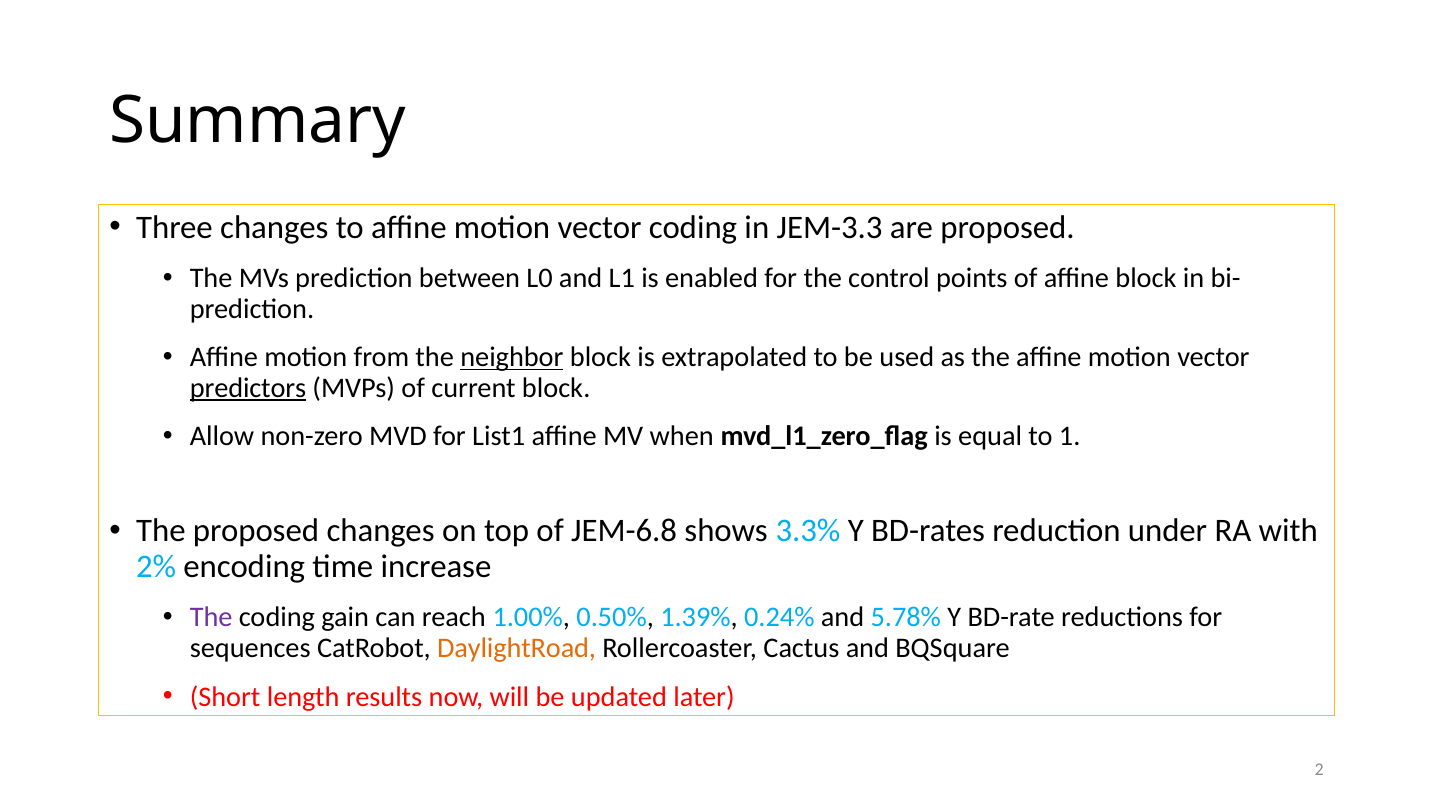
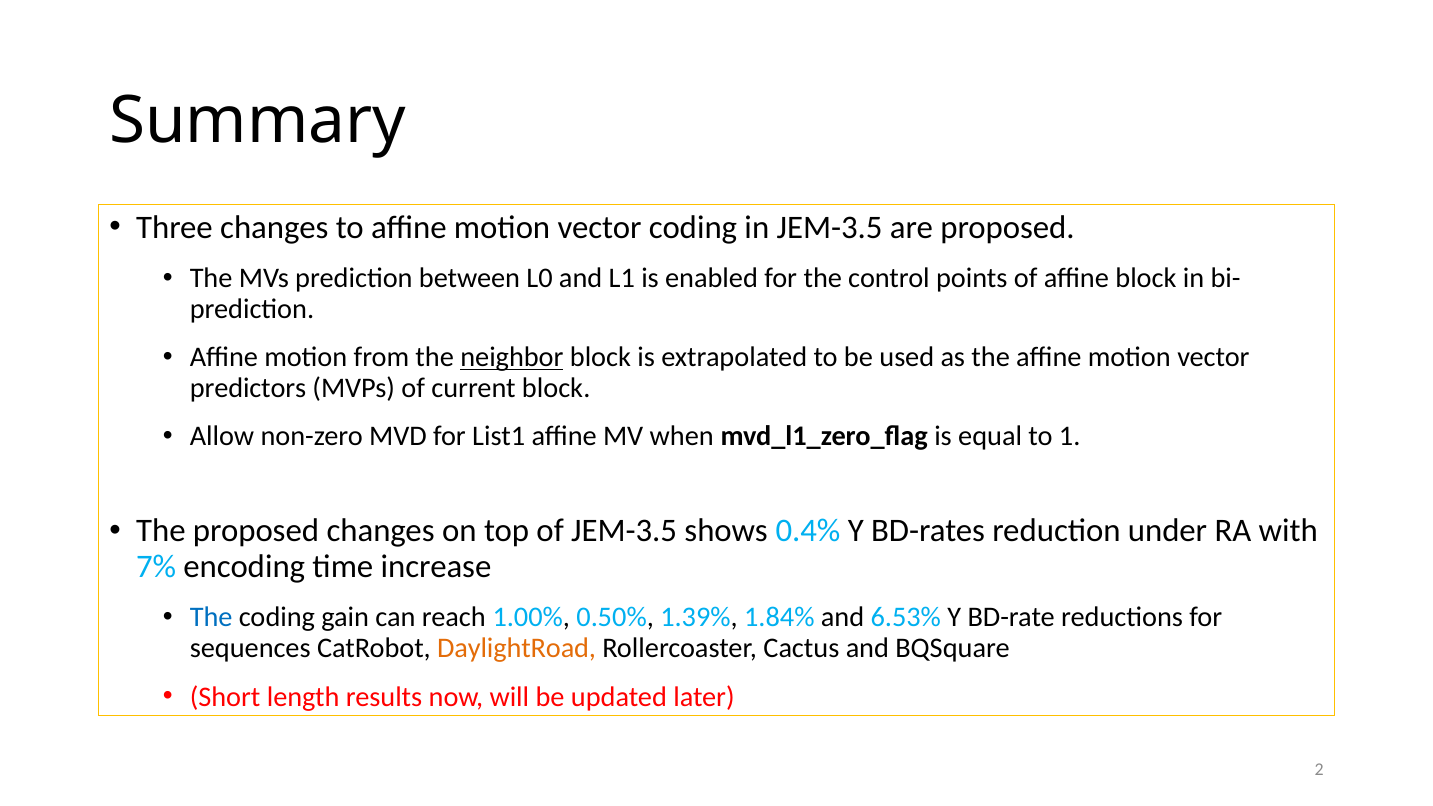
in JEM-3.3: JEM-3.3 -> JEM-3.5
predictors underline: present -> none
of JEM-6.8: JEM-6.8 -> JEM-3.5
3.3%: 3.3% -> 0.4%
2%: 2% -> 7%
The at (211, 618) colour: purple -> blue
0.24%: 0.24% -> 1.84%
5.78%: 5.78% -> 6.53%
